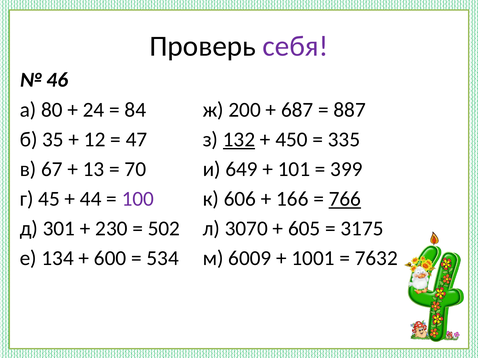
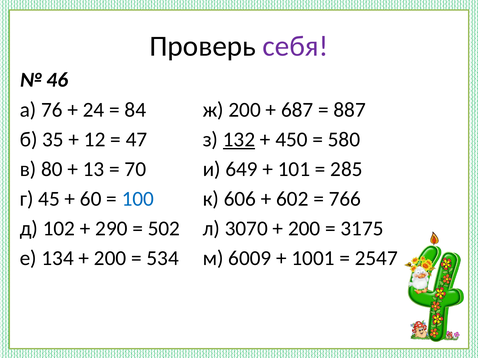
80: 80 -> 76
335: 335 -> 580
67: 67 -> 80
399: 399 -> 285
44: 44 -> 60
100 colour: purple -> blue
166: 166 -> 602
766 underline: present -> none
301: 301 -> 102
230: 230 -> 290
605 at (304, 229): 605 -> 200
600 at (110, 259): 600 -> 200
7632: 7632 -> 2547
